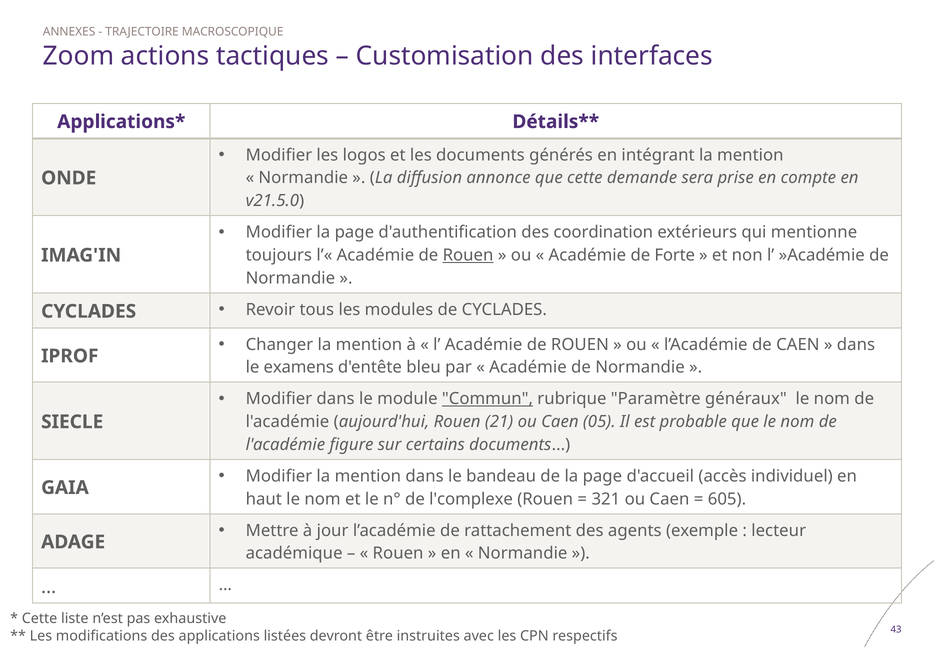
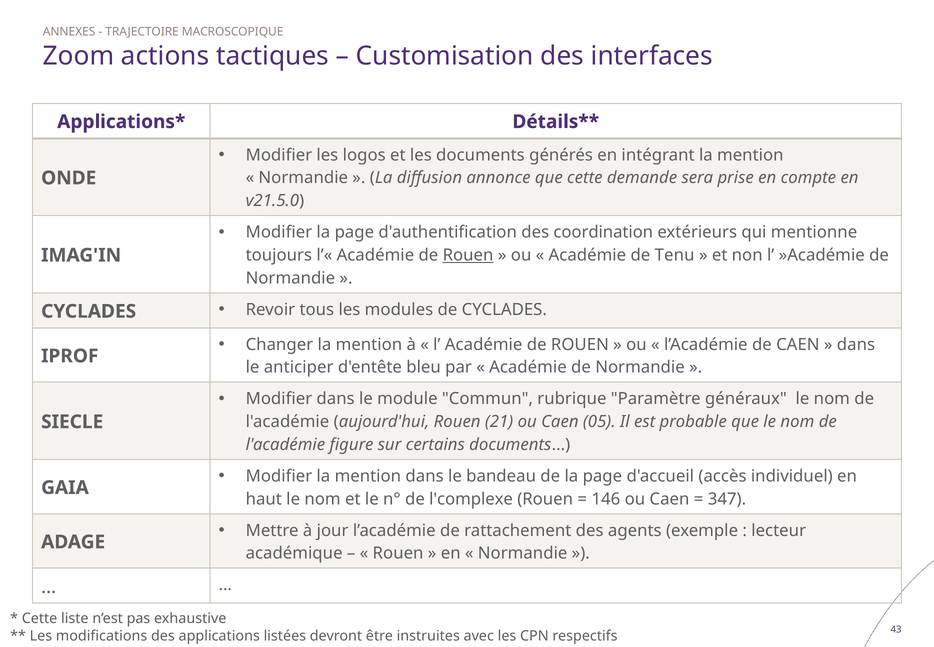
Forte: Forte -> Tenu
examens: examens -> anticiper
Commun underline: present -> none
321: 321 -> 146
605: 605 -> 347
